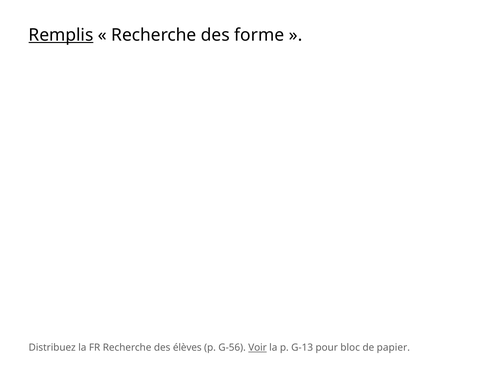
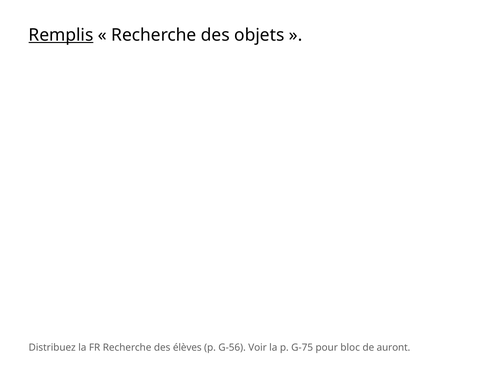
forme: forme -> objets
Voir underline: present -> none
G-13: G-13 -> G-75
papier: papier -> auront
